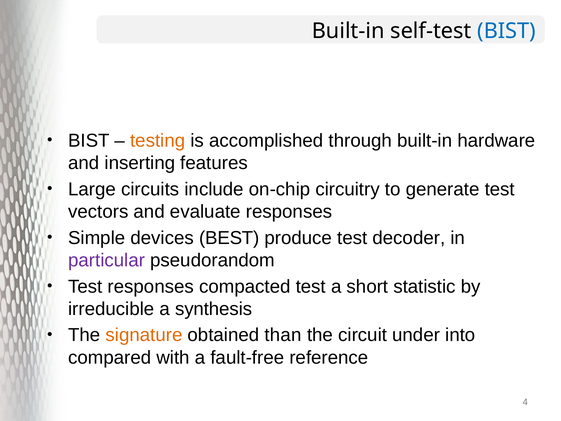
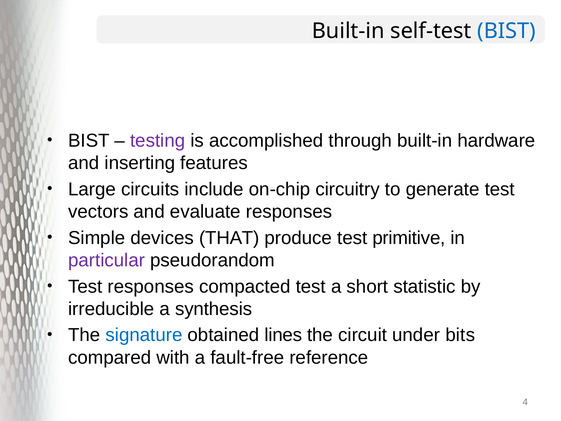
testing colour: orange -> purple
BEST: BEST -> THAT
decoder: decoder -> primitive
signature colour: orange -> blue
than: than -> lines
into: into -> bits
